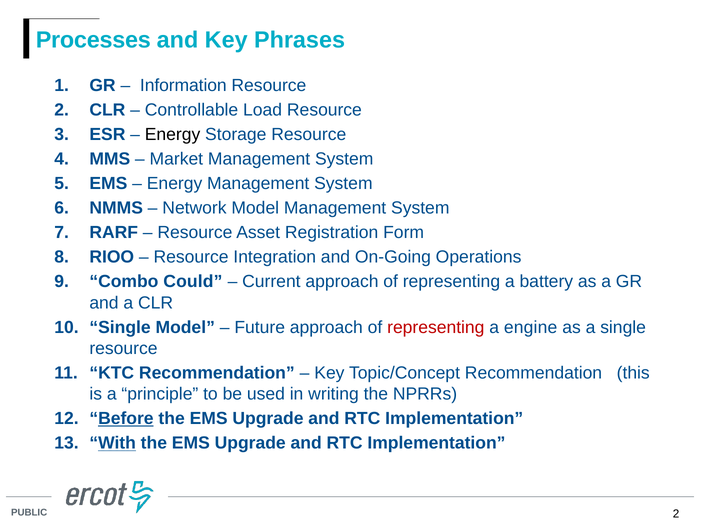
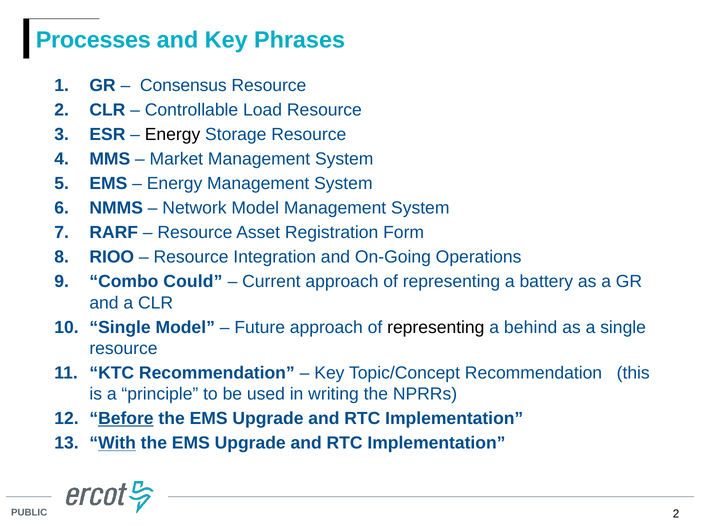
Information: Information -> Consensus
representing at (436, 327) colour: red -> black
engine: engine -> behind
